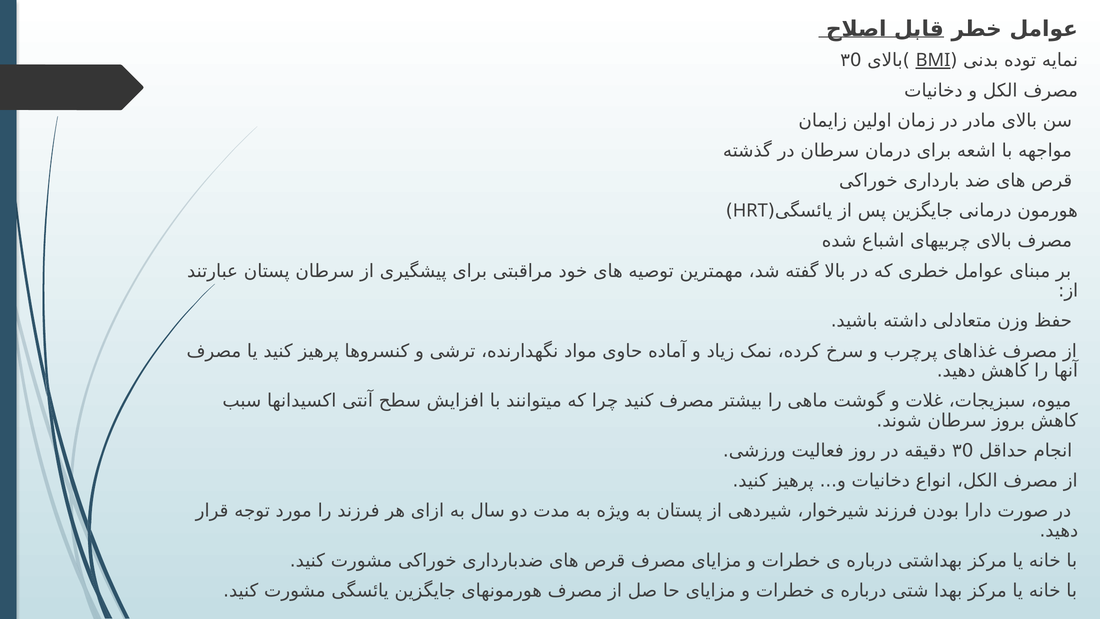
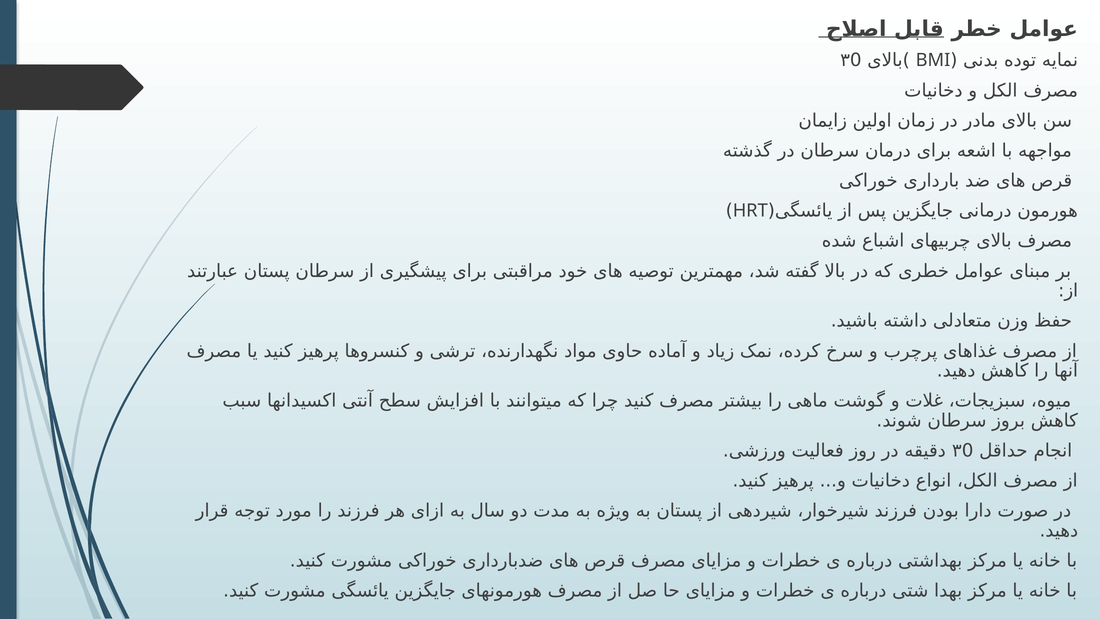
BMI underline: present -> none
